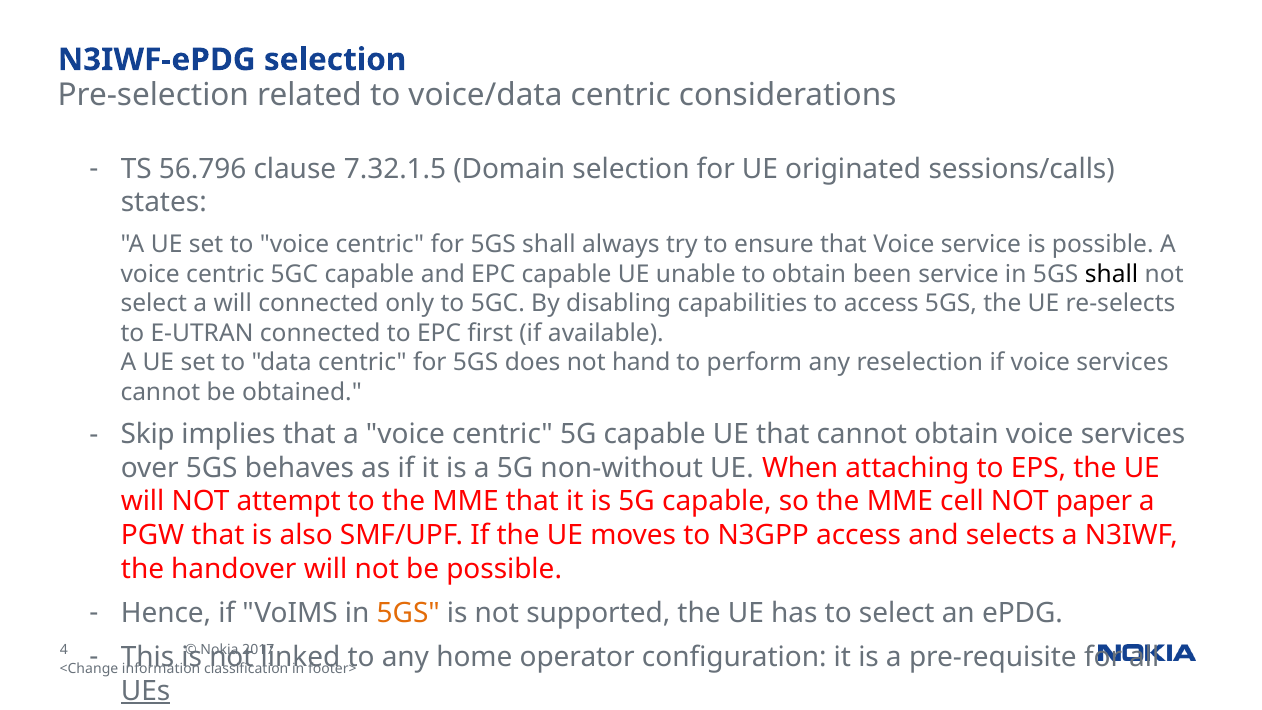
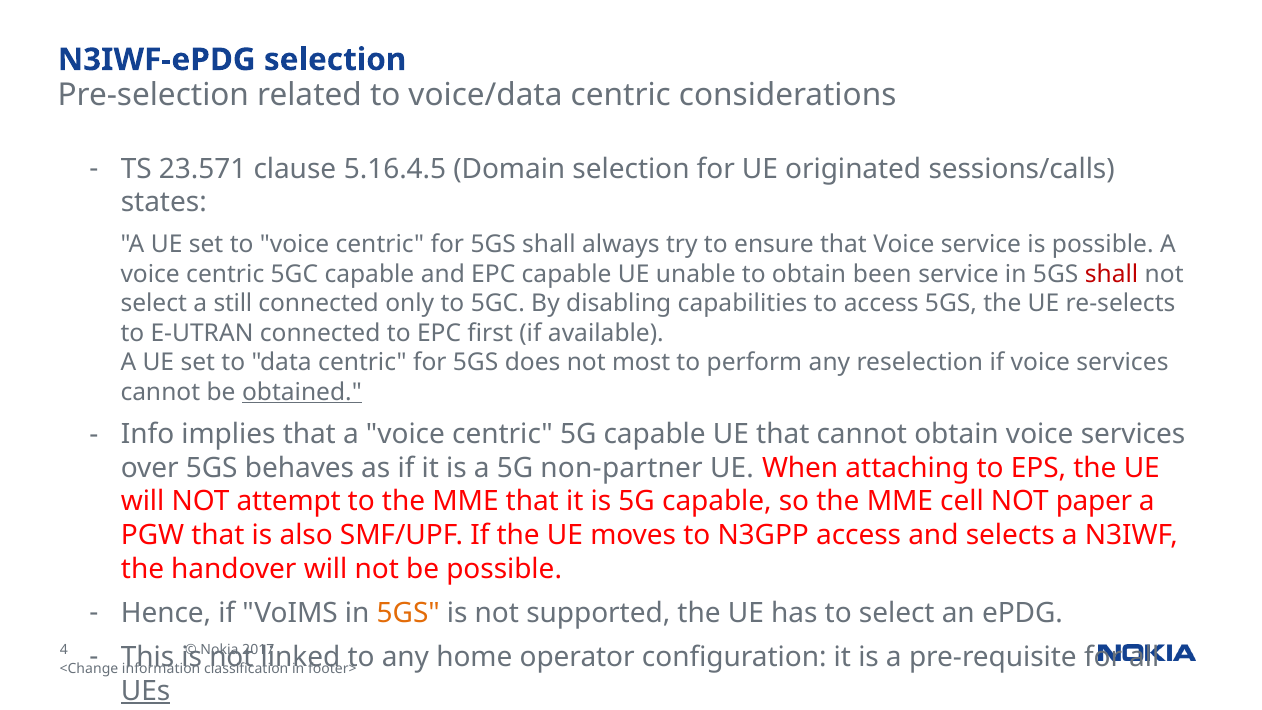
56.796: 56.796 -> 23.571
7.32.1.5: 7.32.1.5 -> 5.16.4.5
shall at (1112, 274) colour: black -> red
a will: will -> still
hand: hand -> most
obtained underline: none -> present
Skip: Skip -> Info
non-without: non-without -> non-partner
